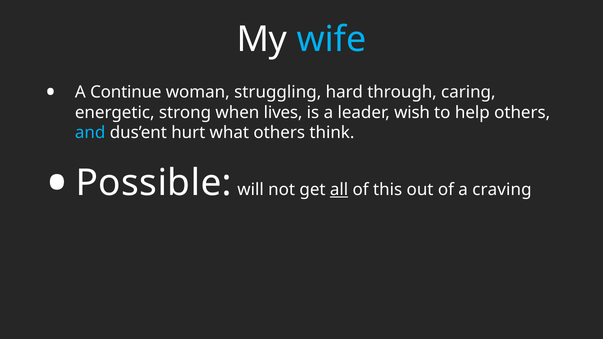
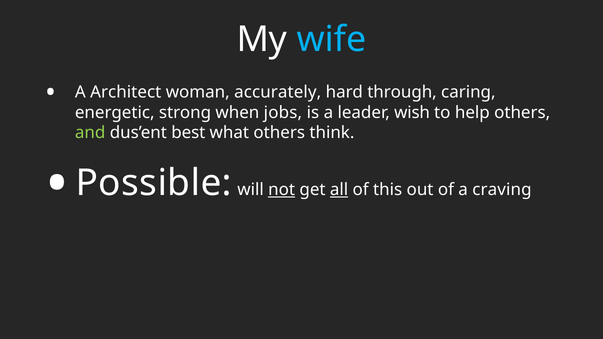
Continue: Continue -> Architect
struggling: struggling -> accurately
lives: lives -> jobs
and colour: light blue -> light green
hurt: hurt -> best
not underline: none -> present
